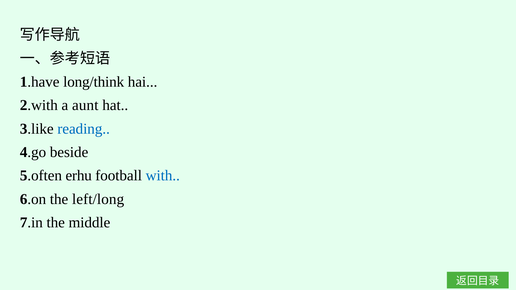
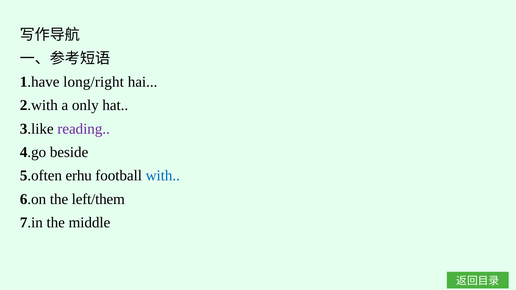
long/think: long/think -> long/right
aunt: aunt -> only
reading colour: blue -> purple
left/long: left/long -> left/them
